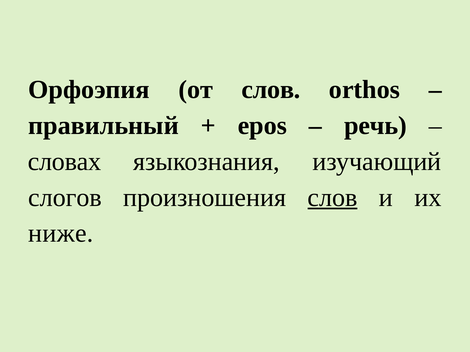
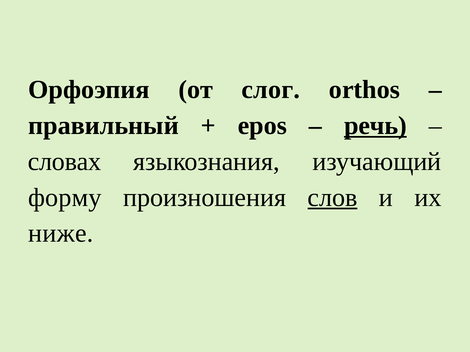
от слов: слов -> слог
речь underline: none -> present
слогов: слогов -> форму
